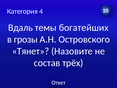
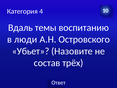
богатейших: богатейших -> воспитанию
грозы: грозы -> люди
Тянет: Тянет -> Убьет
